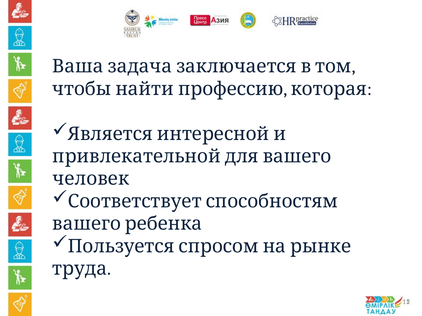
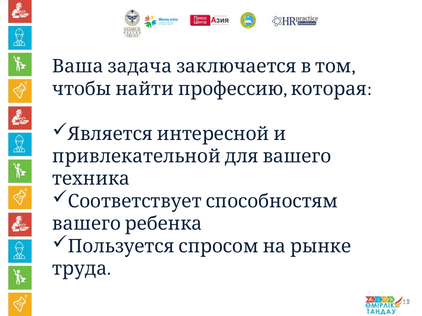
человек: человек -> техника
